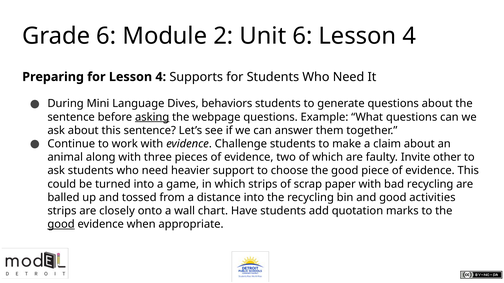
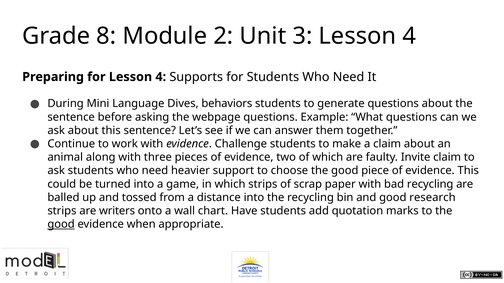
Grade 6: 6 -> 8
Unit 6: 6 -> 3
asking underline: present -> none
Invite other: other -> claim
activities: activities -> research
closely: closely -> writers
